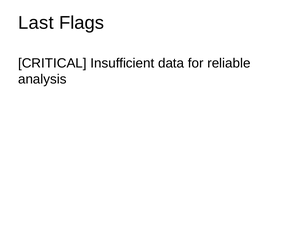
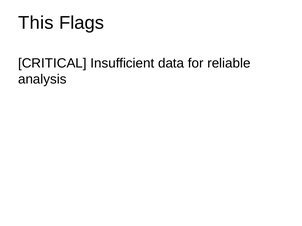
Last: Last -> This
